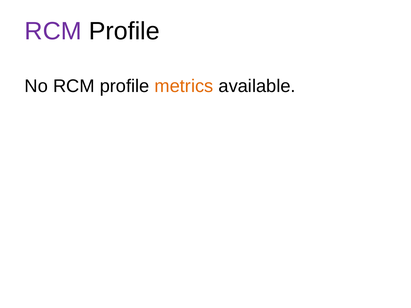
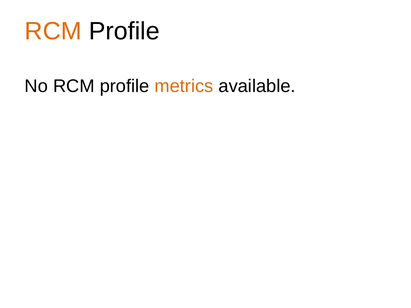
RCM at (53, 31) colour: purple -> orange
